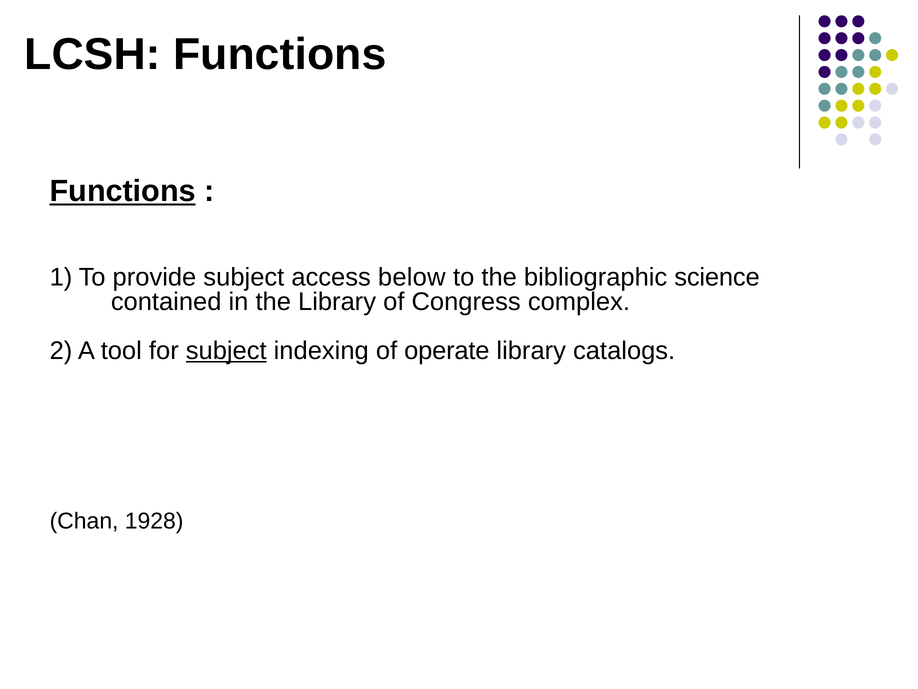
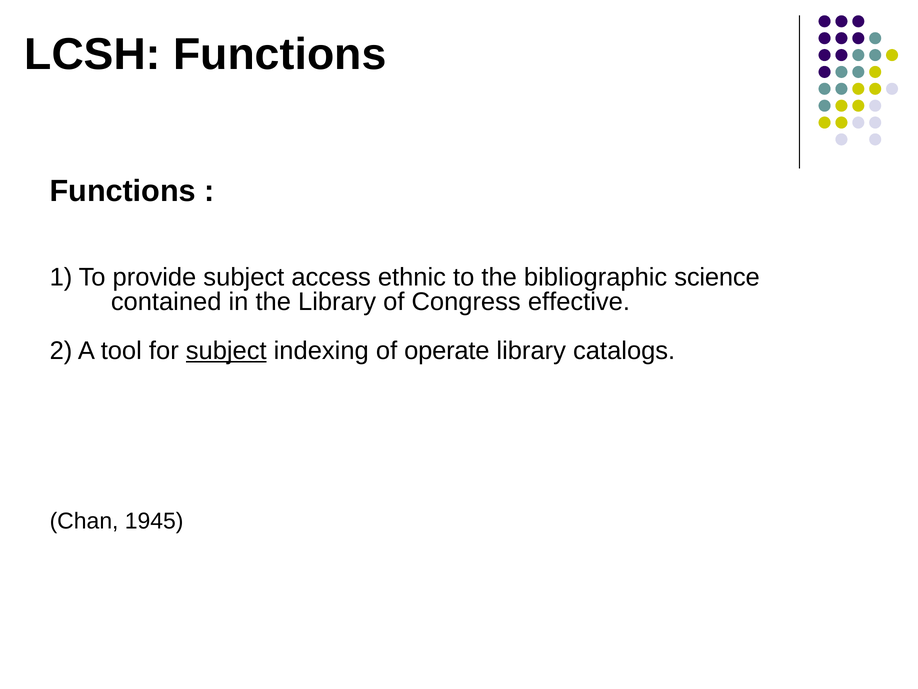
Functions at (123, 191) underline: present -> none
below: below -> ethnic
complex: complex -> effective
1928: 1928 -> 1945
